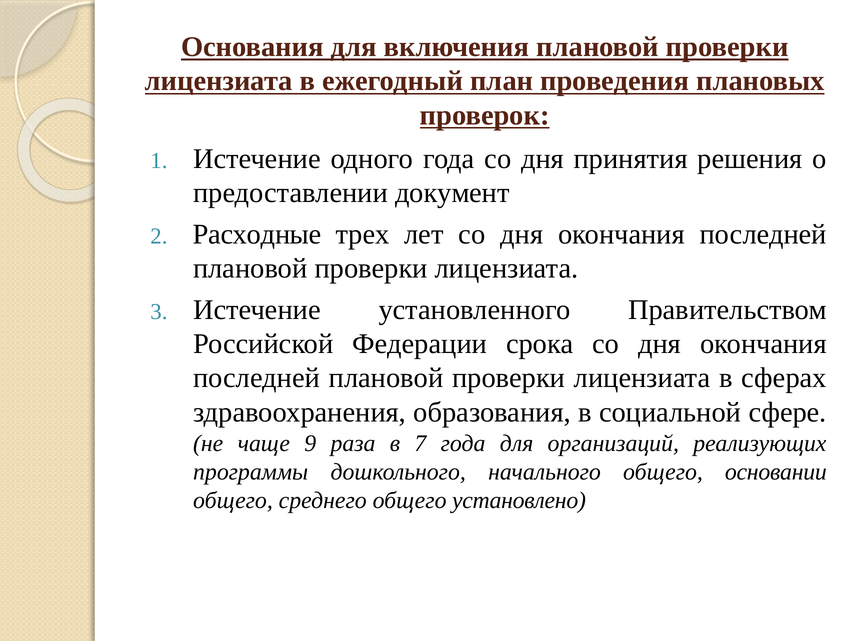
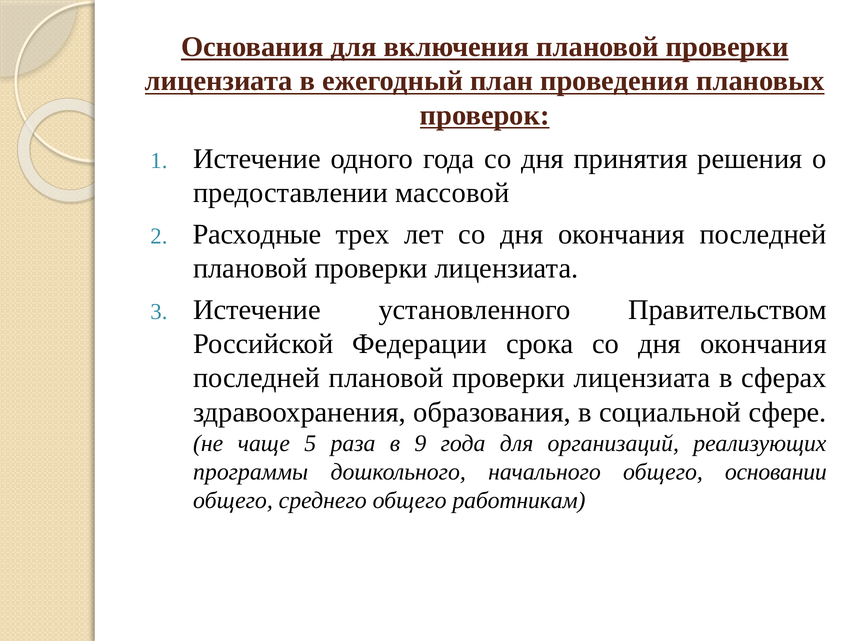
документ: документ -> массовой
9: 9 -> 5
7: 7 -> 9
установлено: установлено -> работникам
